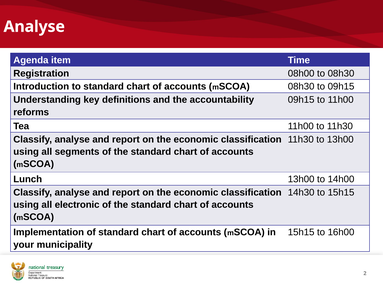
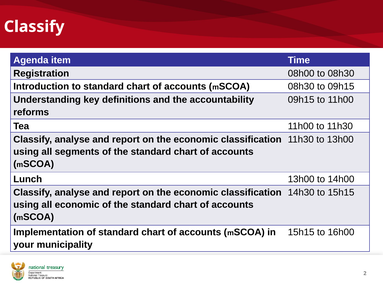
Analyse at (34, 27): Analyse -> Classify
all electronic: electronic -> economic
